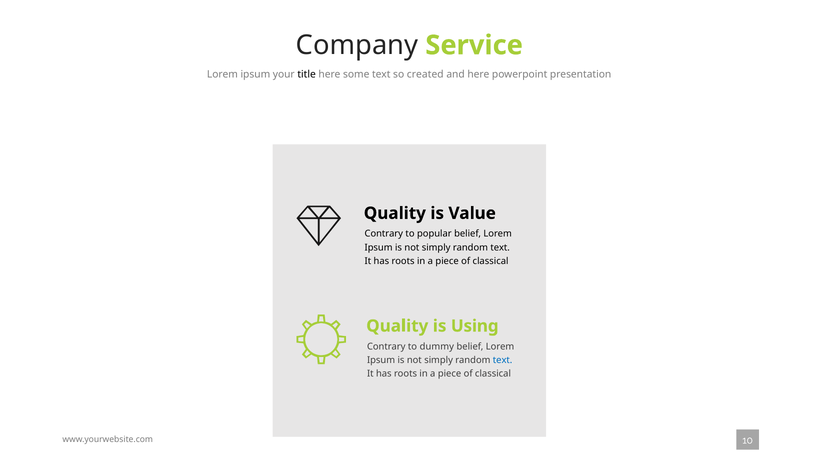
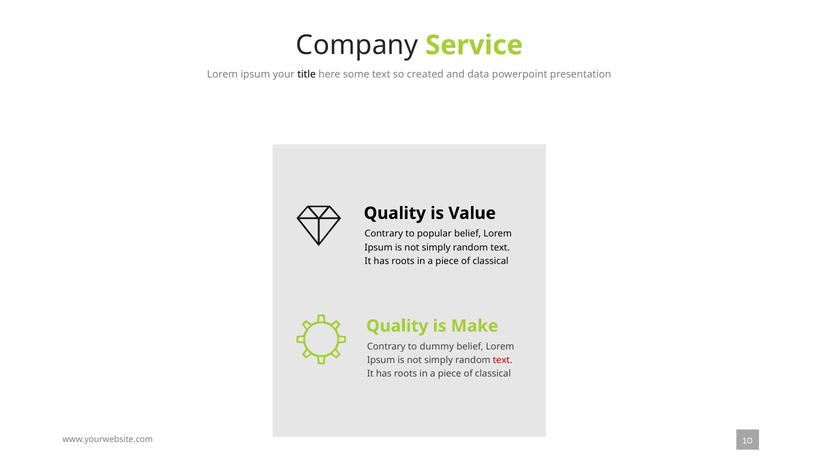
and here: here -> data
Using: Using -> Make
text at (503, 360) colour: blue -> red
